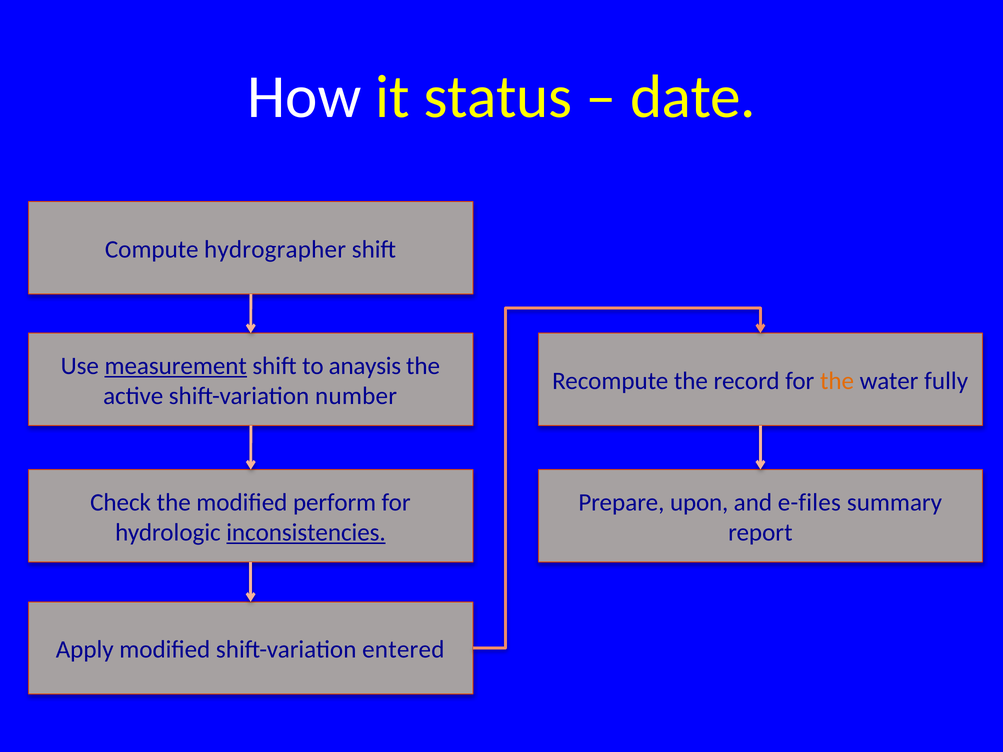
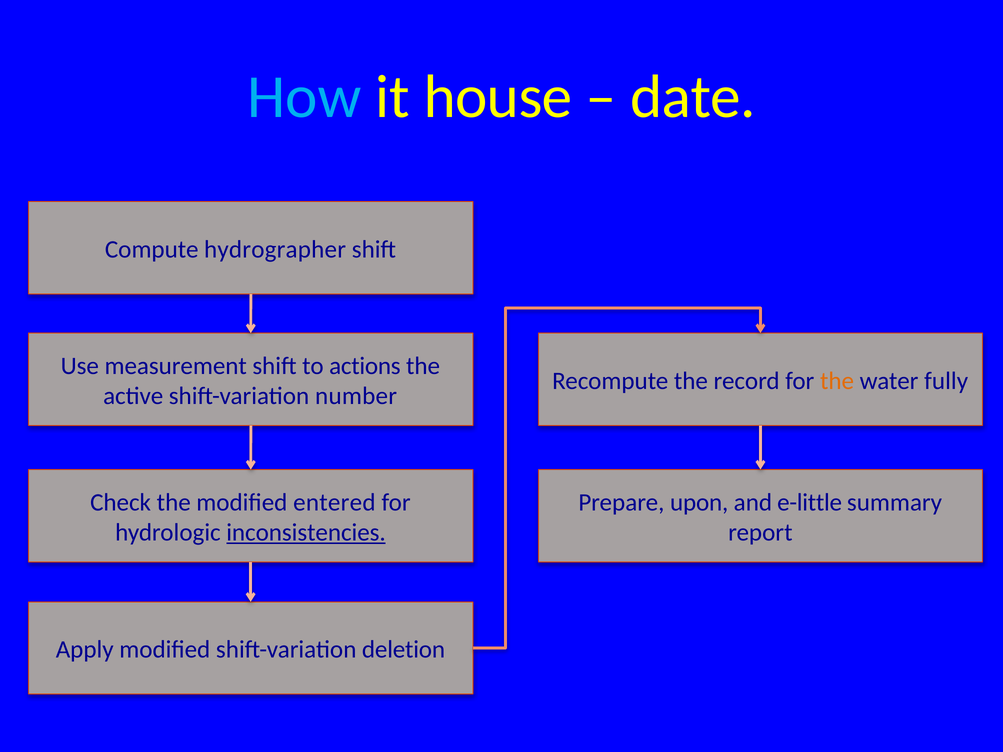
How colour: white -> light blue
status: status -> house
measurement underline: present -> none
anaysis: anaysis -> actions
perform: perform -> entered
e-files: e-files -> e-little
entered: entered -> deletion
